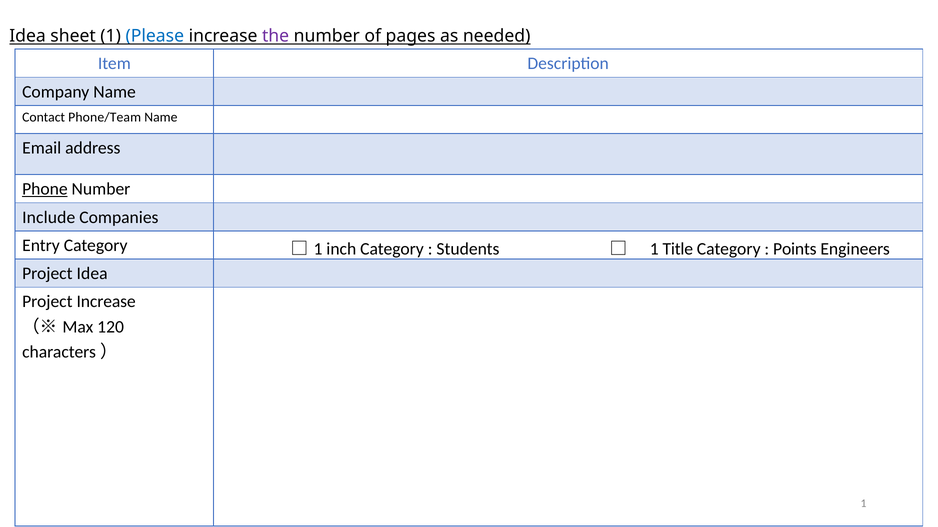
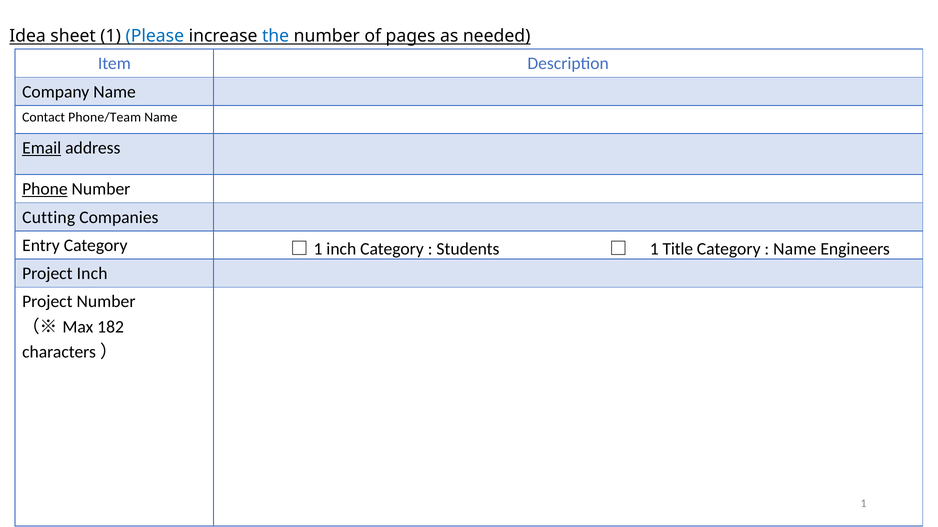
the colour: purple -> blue
Email underline: none -> present
Include: Include -> Cutting
Points at (795, 249): Points -> Name
Project Idea: Idea -> Inch
Project Increase: Increase -> Number
120: 120 -> 182
